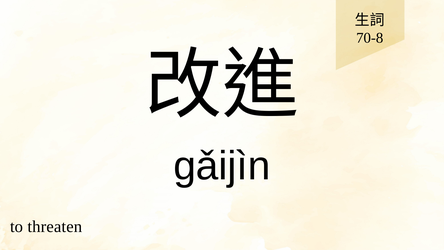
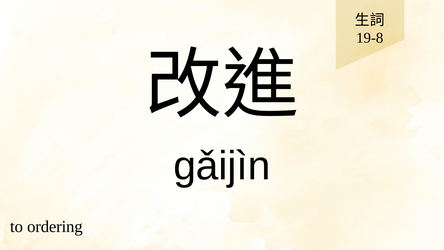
70-8: 70-8 -> 19-8
threaten: threaten -> ordering
